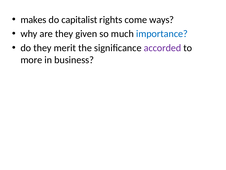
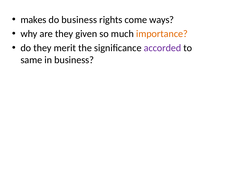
do capitalist: capitalist -> business
importance colour: blue -> orange
more: more -> same
